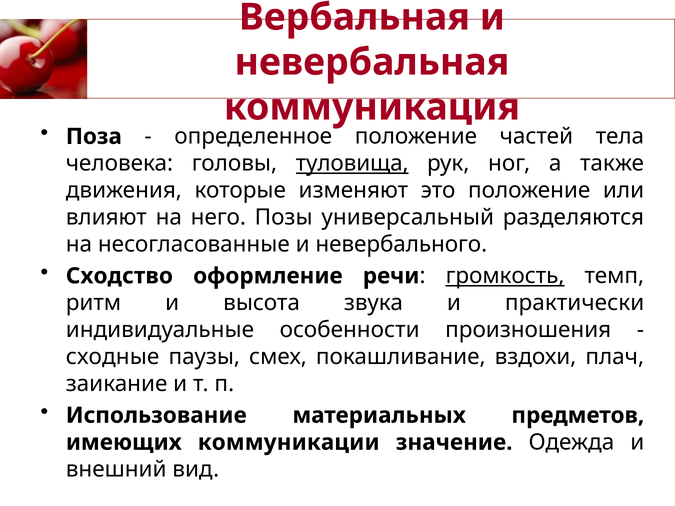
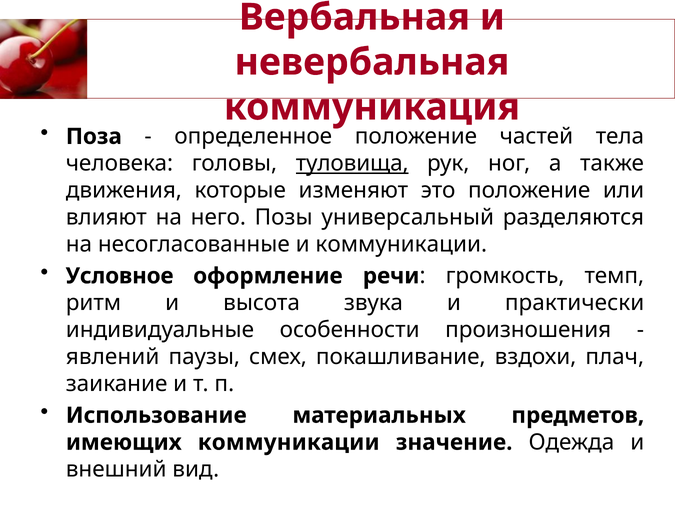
и невербального: невербального -> коммуникации
Сходство: Сходство -> Условное
громкость underline: present -> none
сходные: сходные -> явлений
